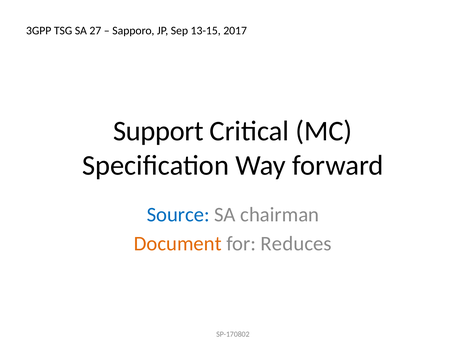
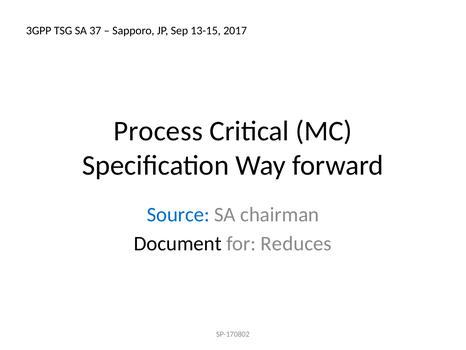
27: 27 -> 37
Support: Support -> Process
Document colour: orange -> black
